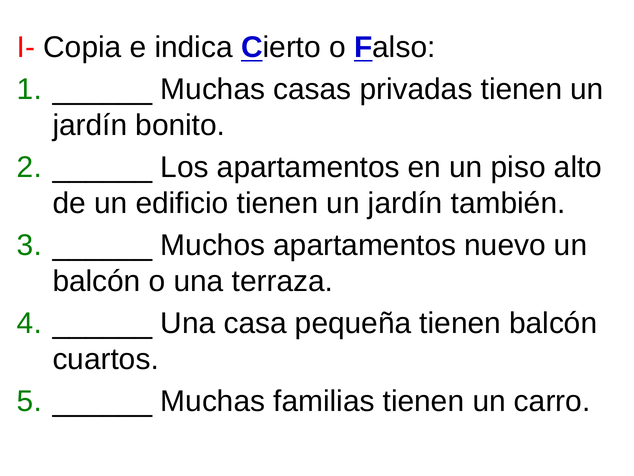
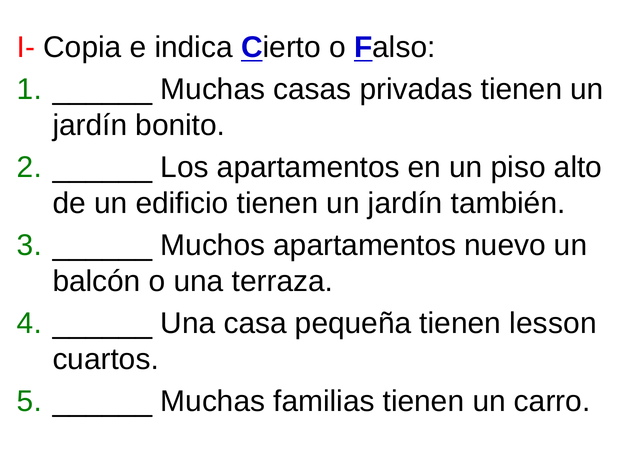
tienen balcón: balcón -> lesson
